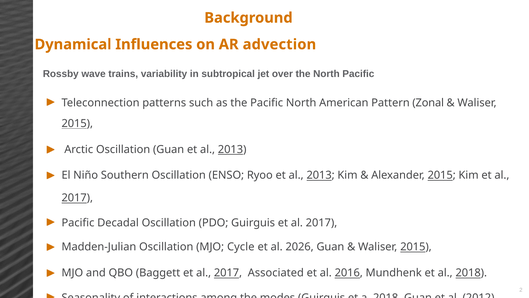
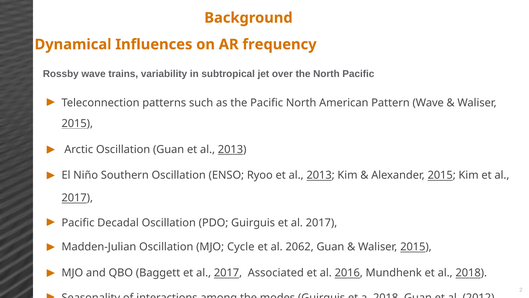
advection: advection -> frequency
Pattern Zonal: Zonal -> Wave
2026: 2026 -> 2062
